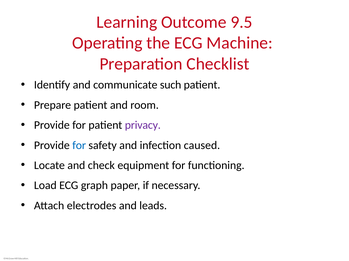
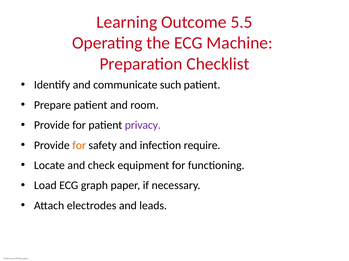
9.5: 9.5 -> 5.5
for at (79, 146) colour: blue -> orange
caused: caused -> require
